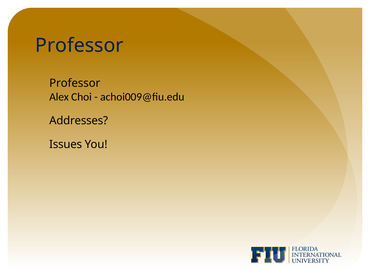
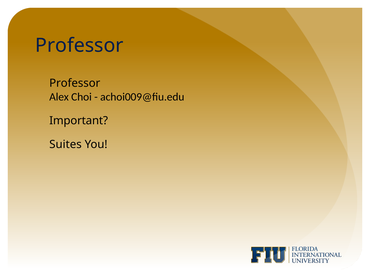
Addresses: Addresses -> Important
Issues: Issues -> Suites
